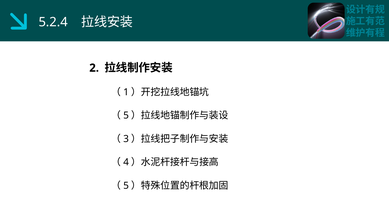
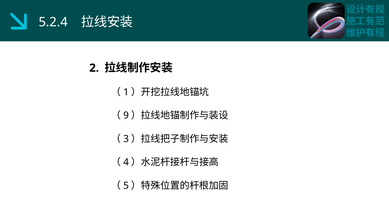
5 at (126, 115): 5 -> 9
